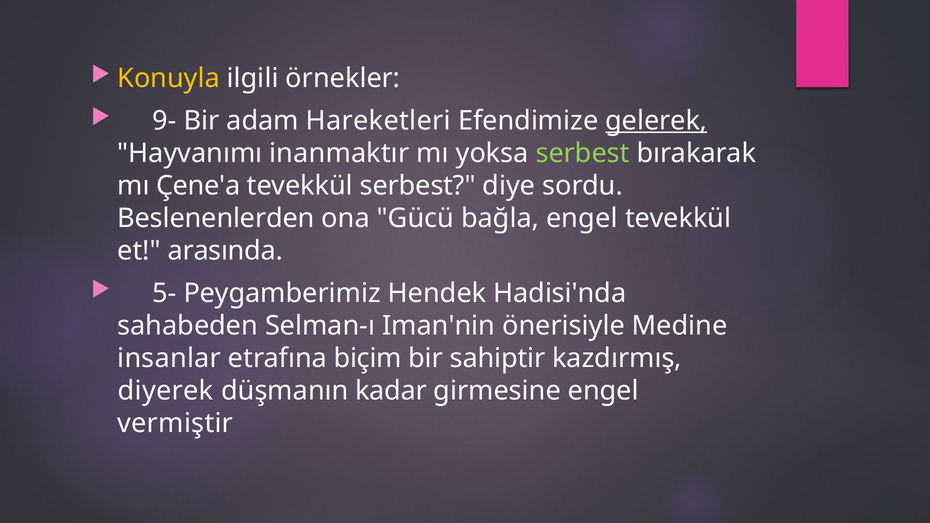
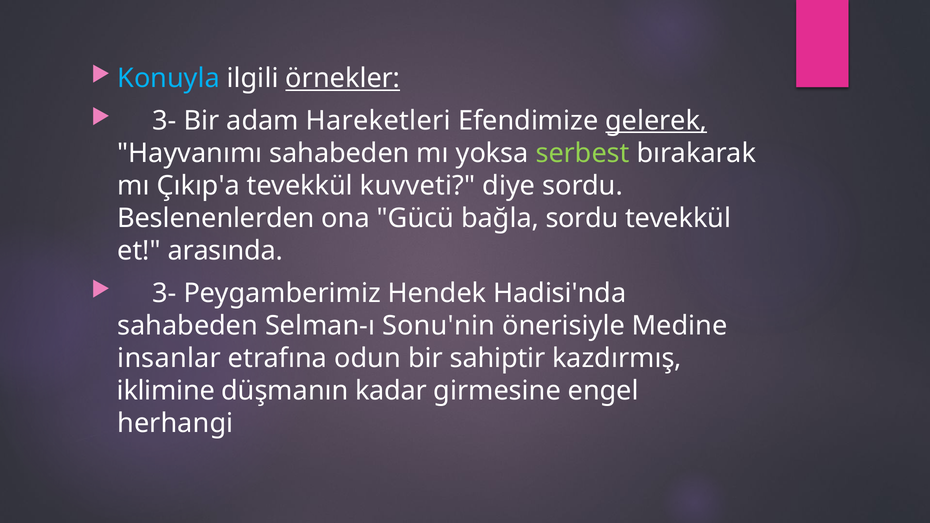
Konuyla colour: yellow -> light blue
örnekler underline: none -> present
9- at (165, 121): 9- -> 3-
Hayvanımı inanmaktır: inanmaktır -> sahabeden
Çene'a: Çene'a -> Çıkıp'a
tevekkül serbest: serbest -> kuvveti
bağla engel: engel -> sordu
5- at (165, 293): 5- -> 3-
Iman'nin: Iman'nin -> Sonu'nin
biçim: biçim -> odun
diyerek: diyerek -> iklimine
vermiştir: vermiştir -> herhangi
